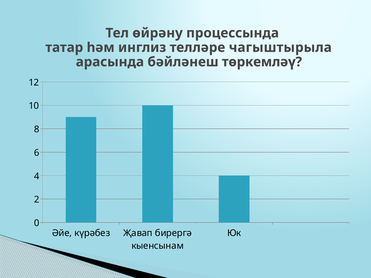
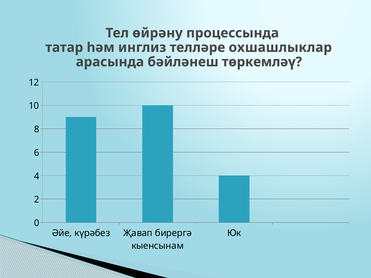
чагыштырыла: чагыштырыла -> охшашлыклар
